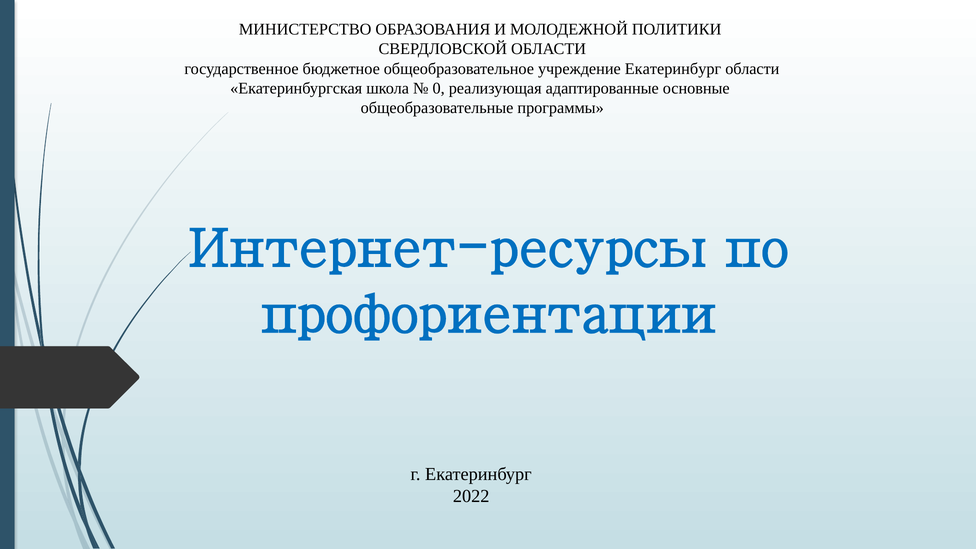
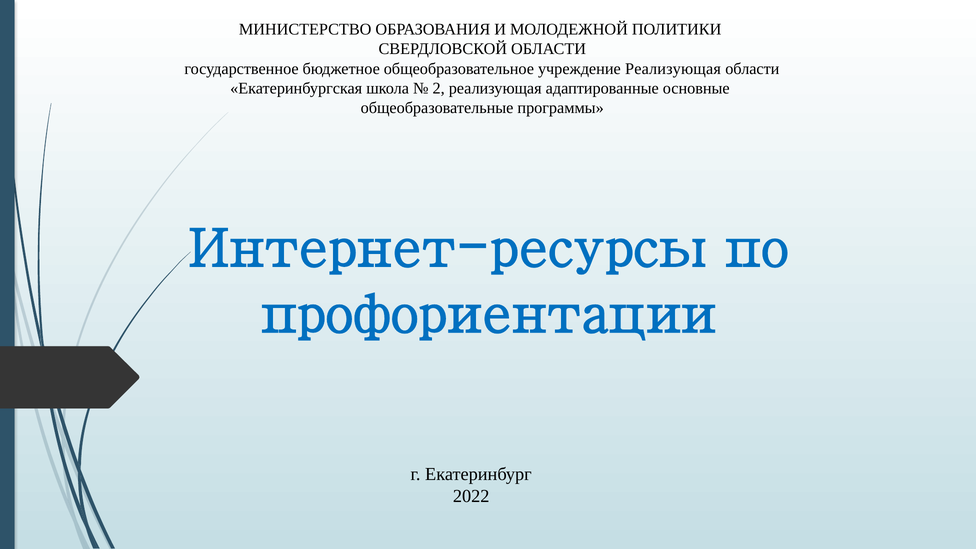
учреждение Екатеринбург: Екатеринбург -> Реализующая
0: 0 -> 2
